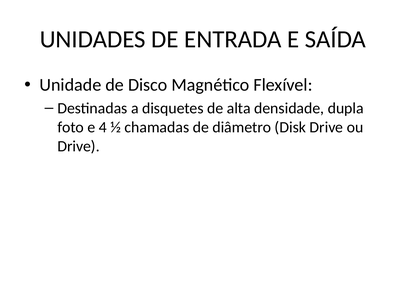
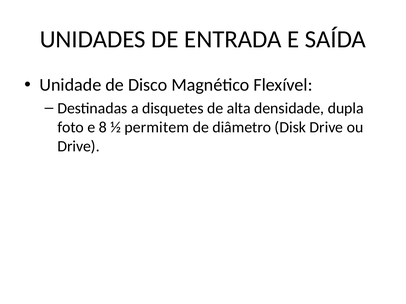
4: 4 -> 8
chamadas: chamadas -> permitem
